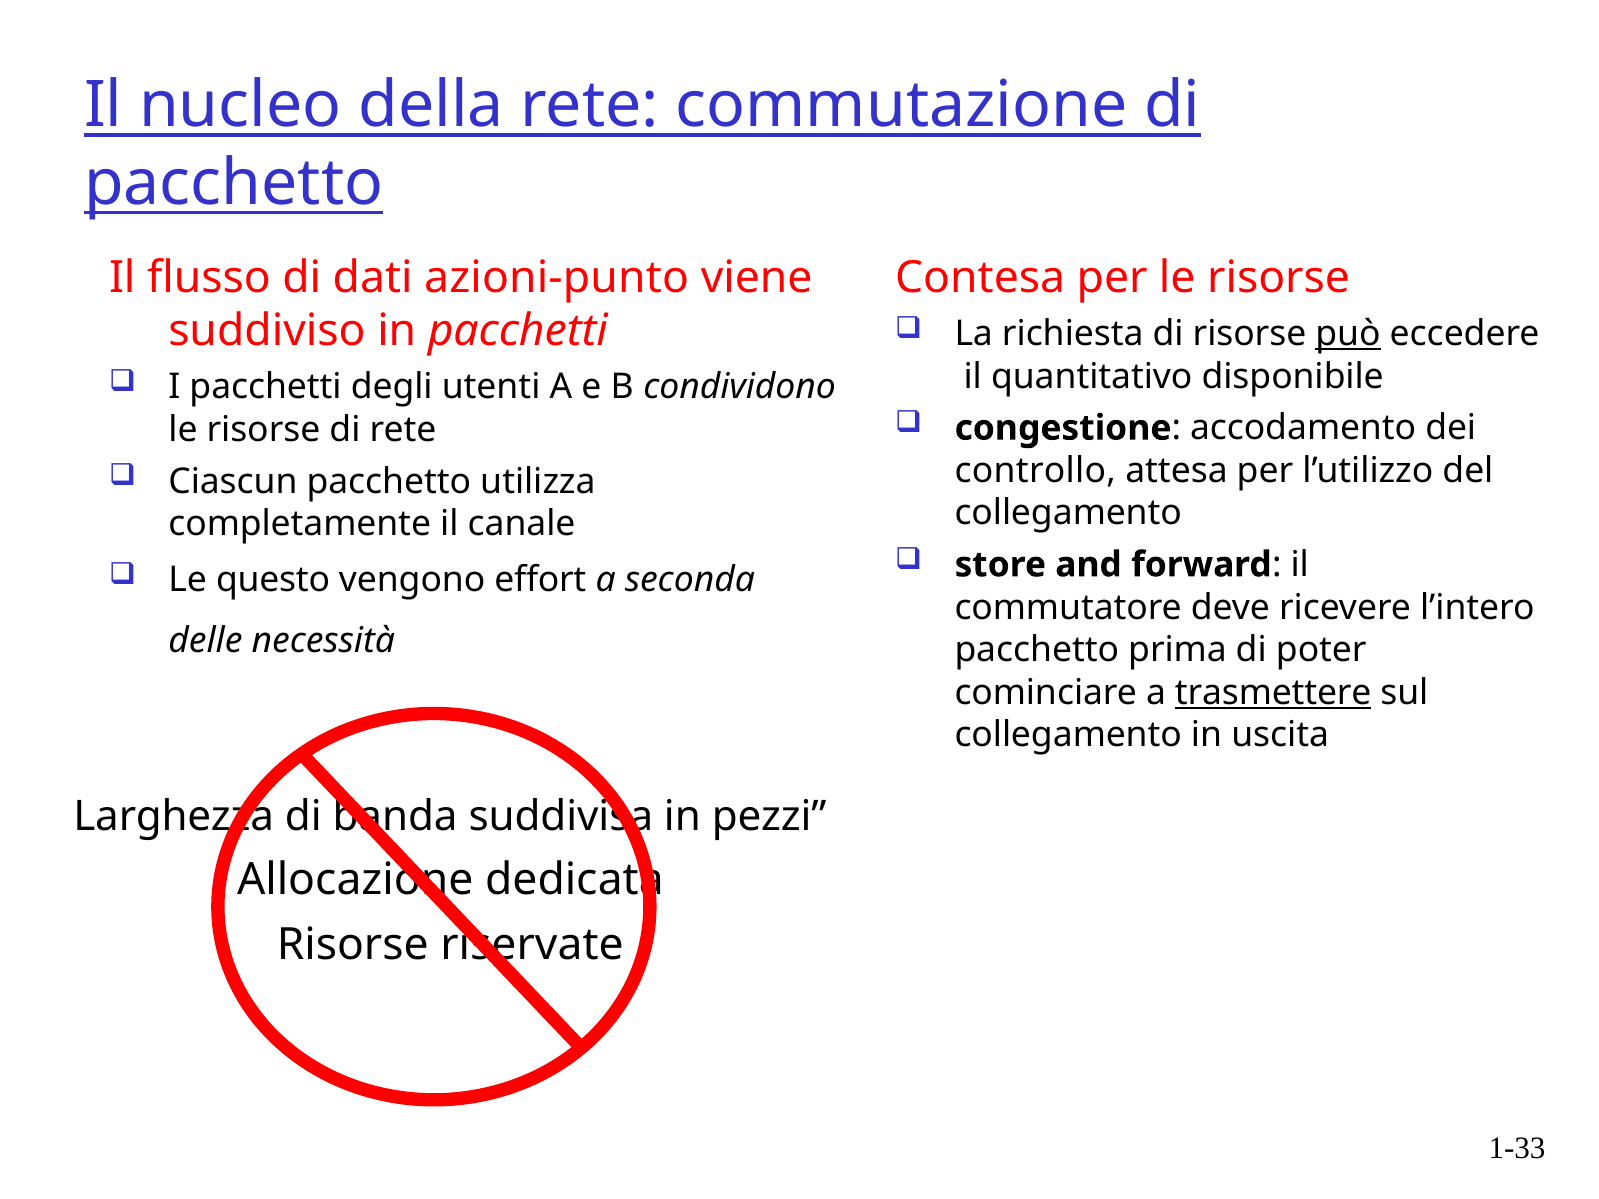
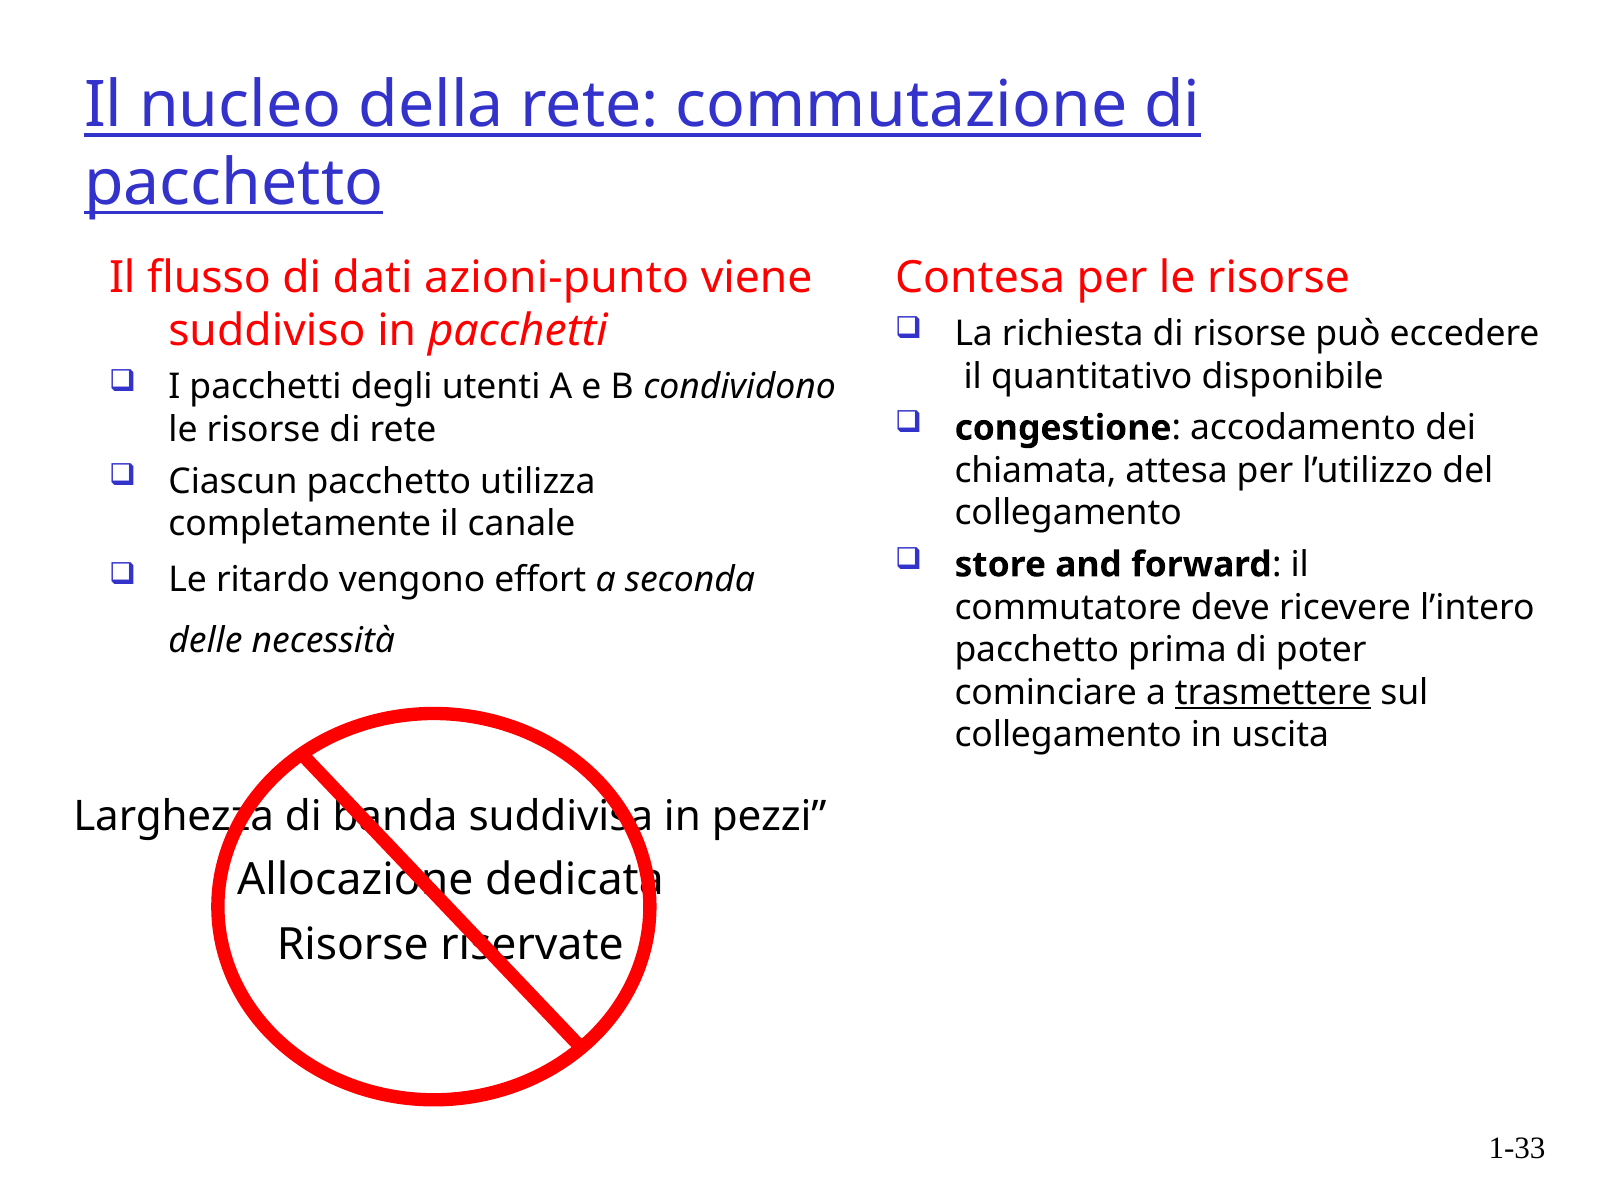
può underline: present -> none
controllo: controllo -> chiamata
questo: questo -> ritardo
